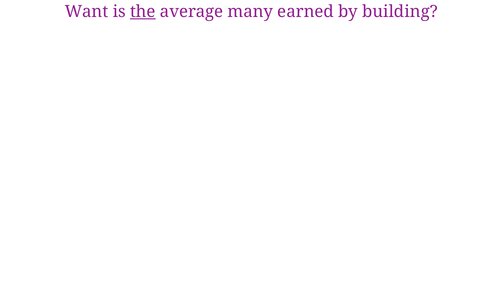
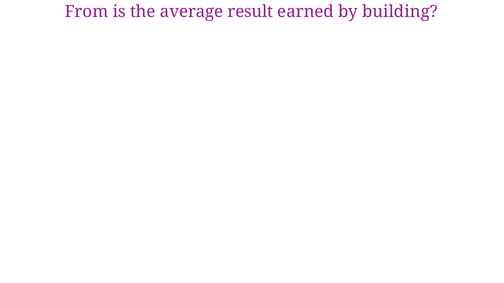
Want: Want -> From
the underline: present -> none
many: many -> result
